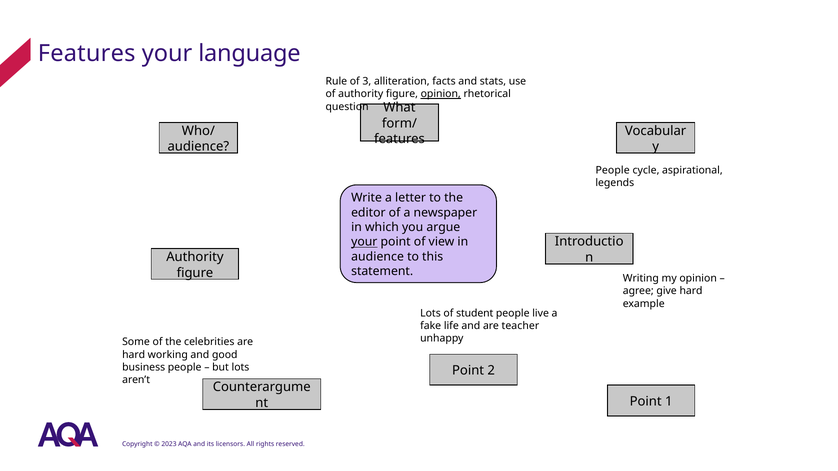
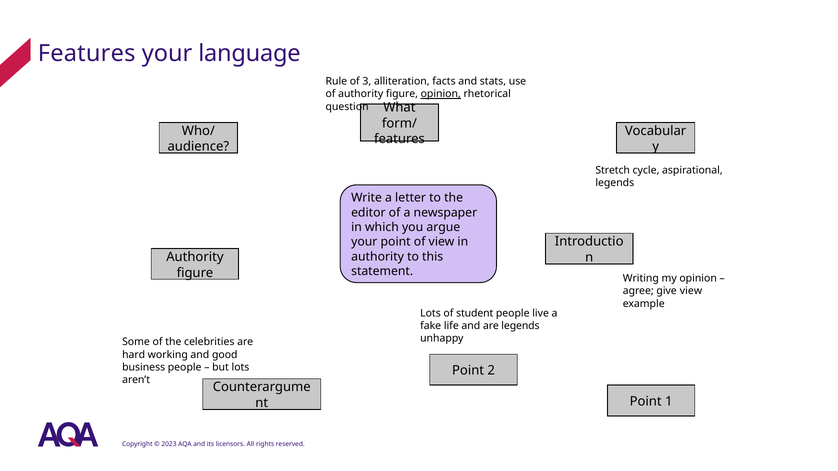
People at (613, 170): People -> Stretch
your at (364, 242) underline: present -> none
audience at (378, 257): audience -> authority
give hard: hard -> view
are teacher: teacher -> legends
